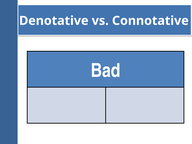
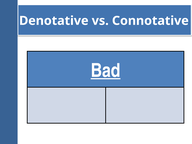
Bad underline: none -> present
